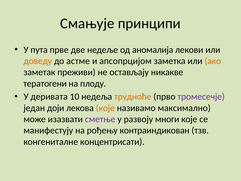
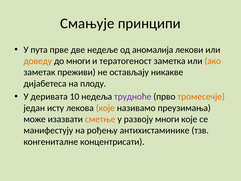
до астме: астме -> многи
апсопрцијом: апсопрцијом -> тератогеност
тератогени: тератогени -> дијабетеса
трудноће colour: orange -> purple
тромесечје colour: purple -> orange
доји: доји -> исту
максимално: максимално -> преузимања
сметње colour: purple -> orange
контраиндикован: контраиндикован -> антихистаминике
